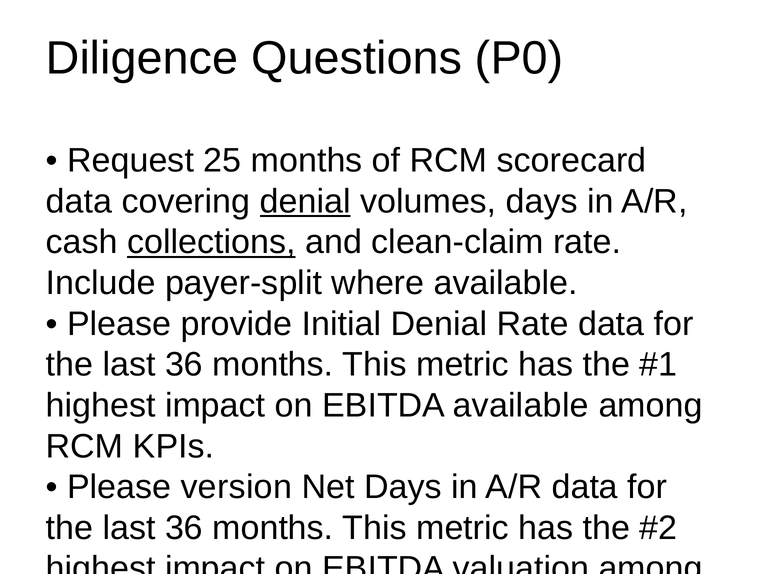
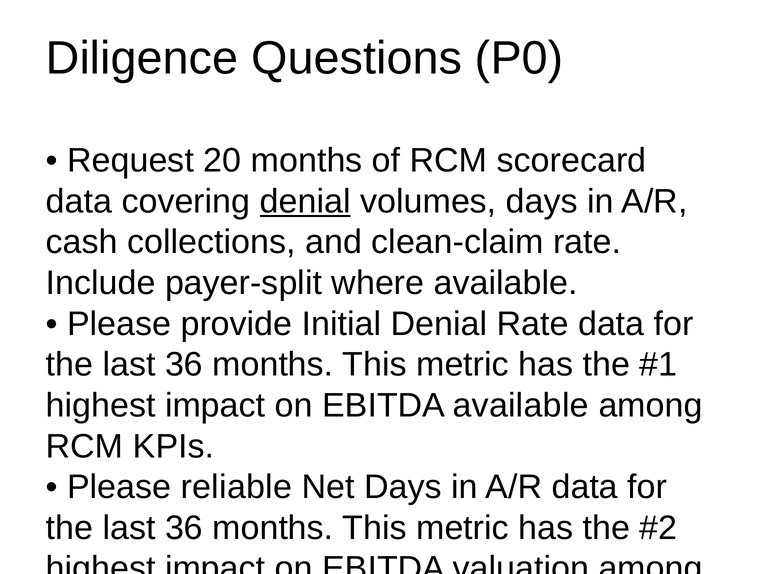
25: 25 -> 20
collections underline: present -> none
version: version -> reliable
